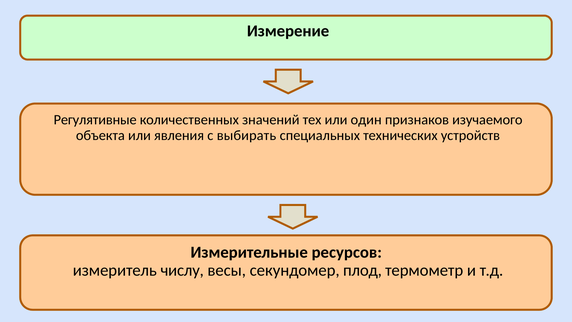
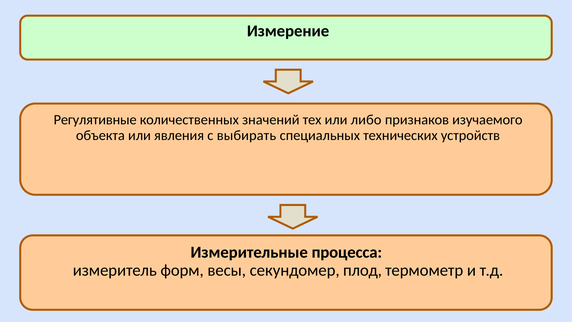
один: один -> либо
ресурсов: ресурсов -> процесса
числу: числу -> форм
